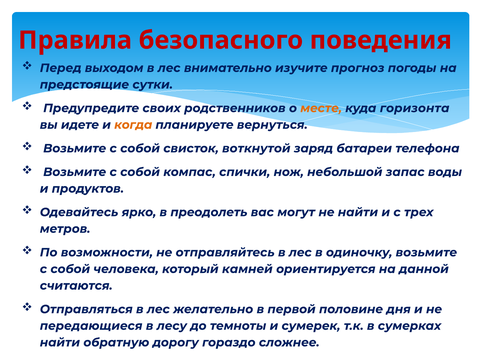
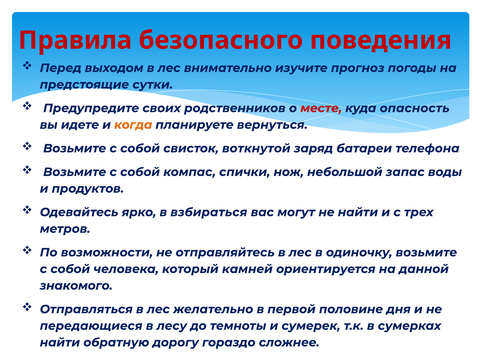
месте colour: orange -> red
горизонта: горизонта -> опасность
преодолеть: преодолеть -> взбираться
считаются: считаются -> знакомого
